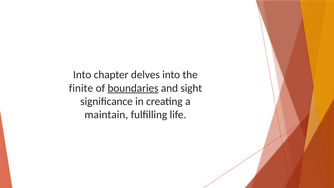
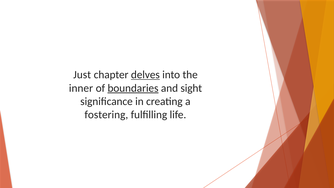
Into at (82, 75): Into -> Just
delves underline: none -> present
finite: finite -> inner
maintain: maintain -> fostering
